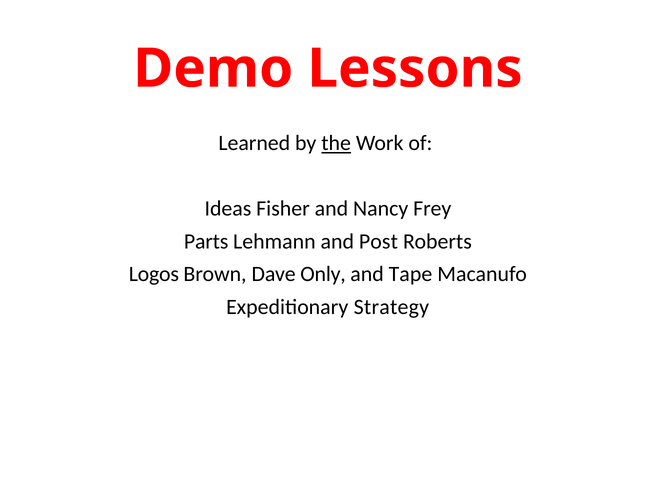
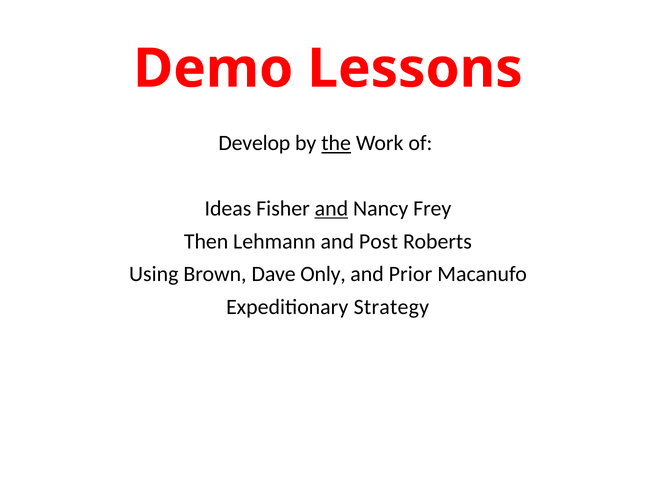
Learned: Learned -> Develop
and at (331, 209) underline: none -> present
Parts: Parts -> Then
Logos: Logos -> Using
Tape: Tape -> Prior
